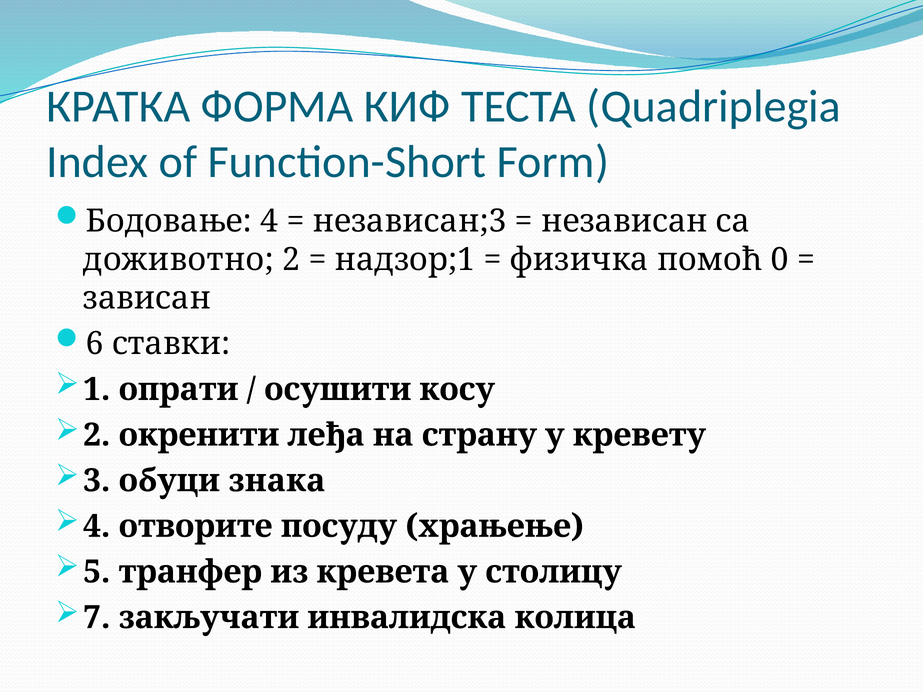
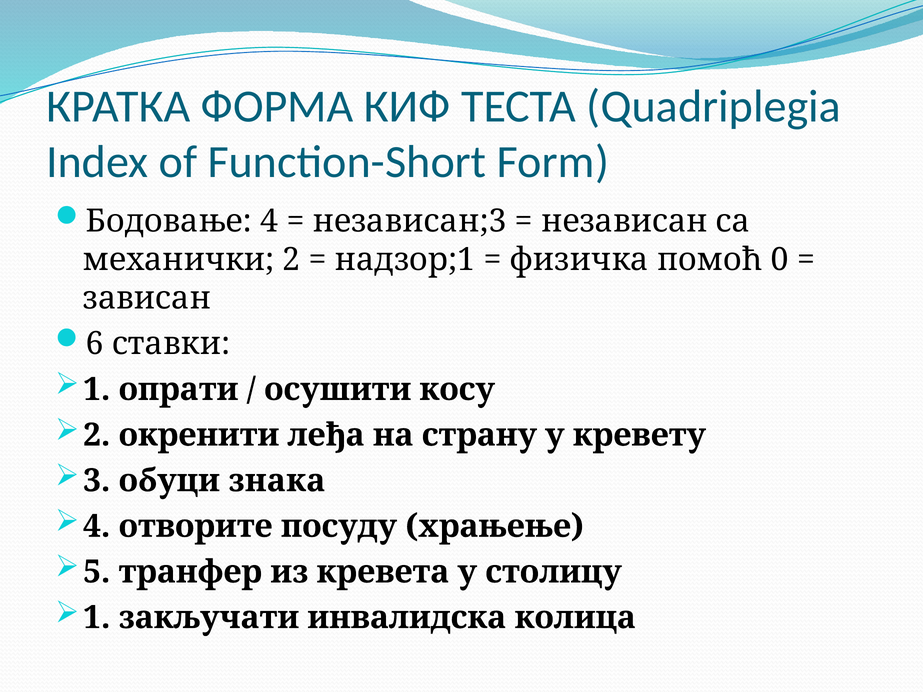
доживотно: доживотно -> механички
7 at (97, 618): 7 -> 1
